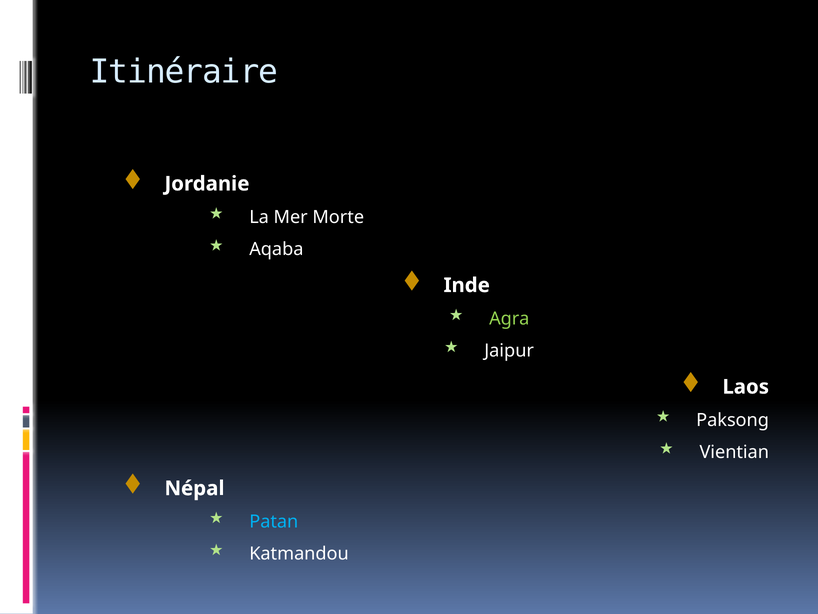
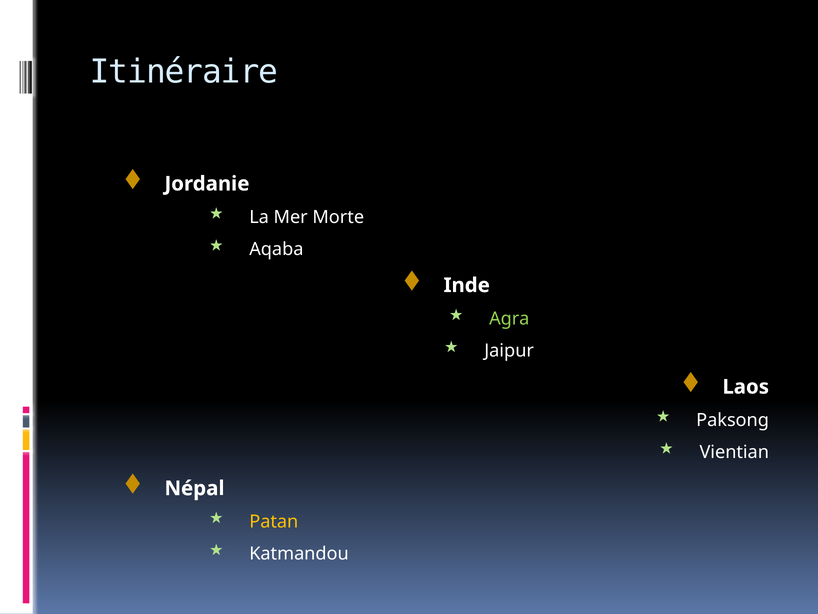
Patan colour: light blue -> yellow
